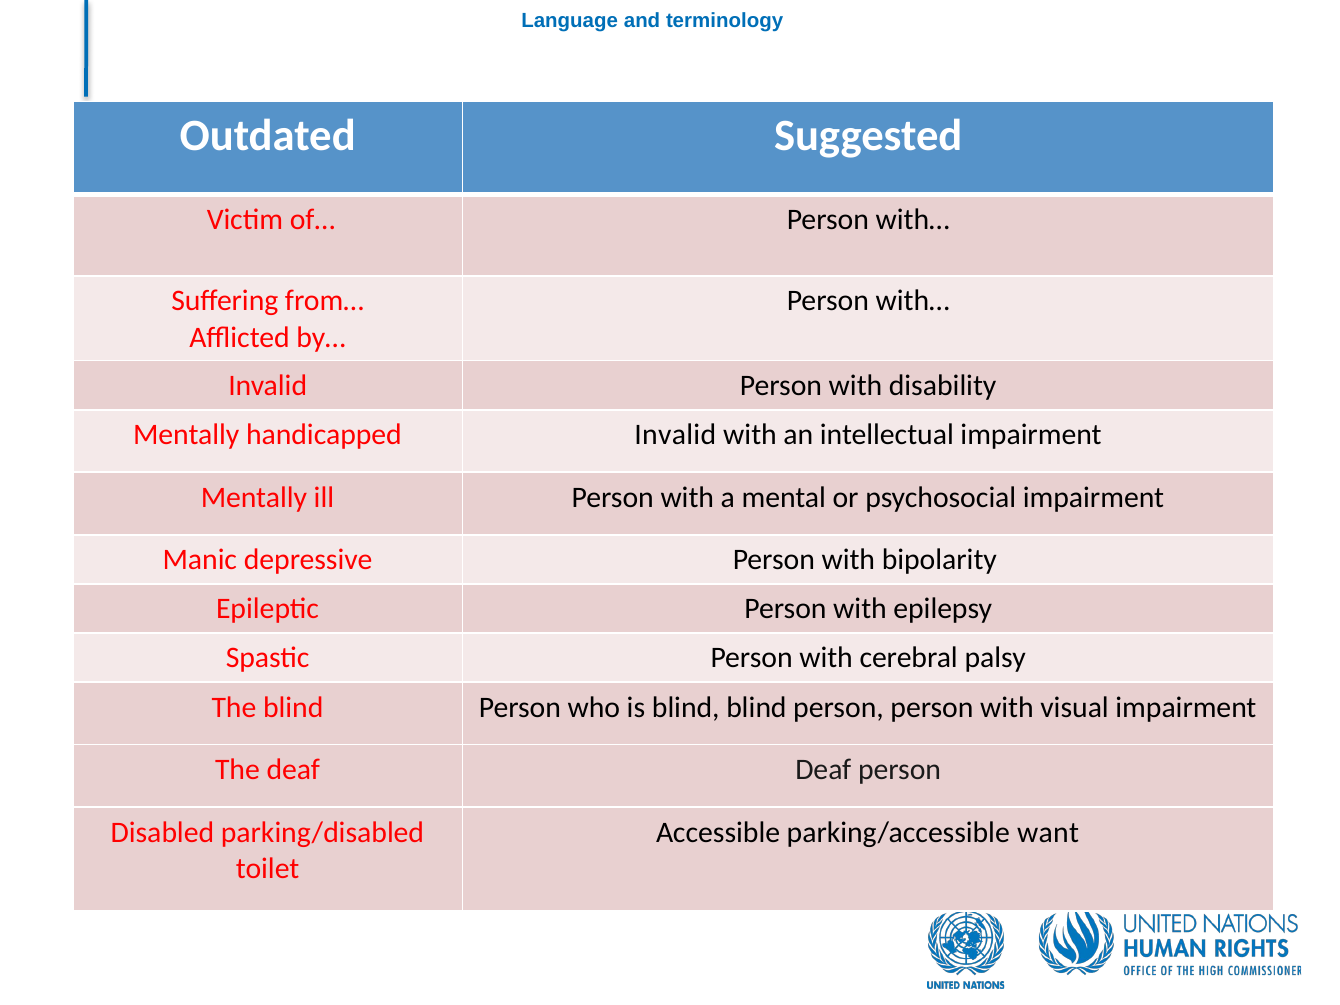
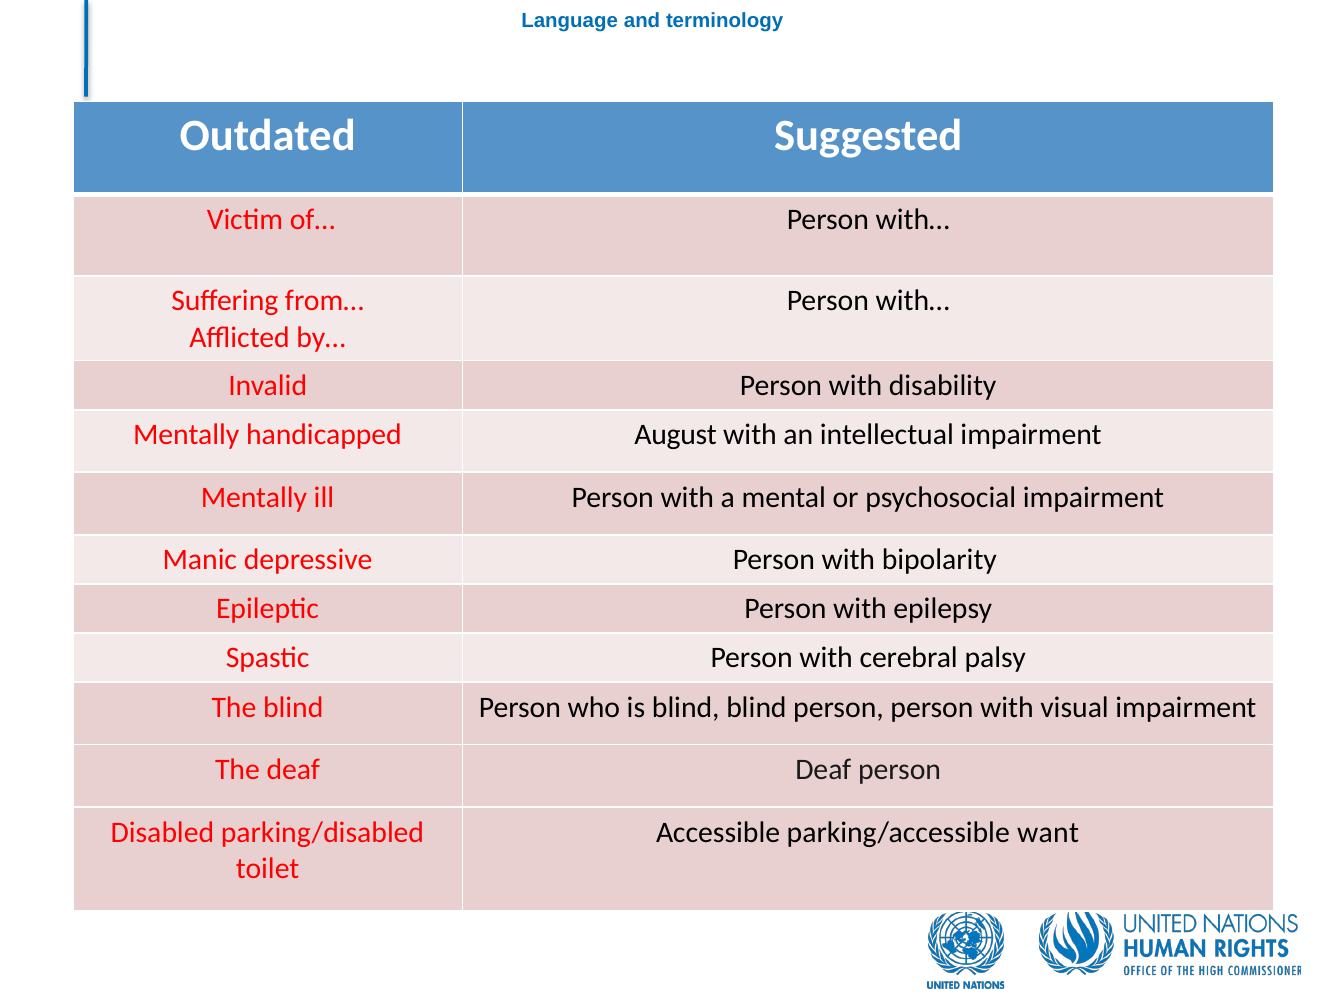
handicapped Invalid: Invalid -> August
